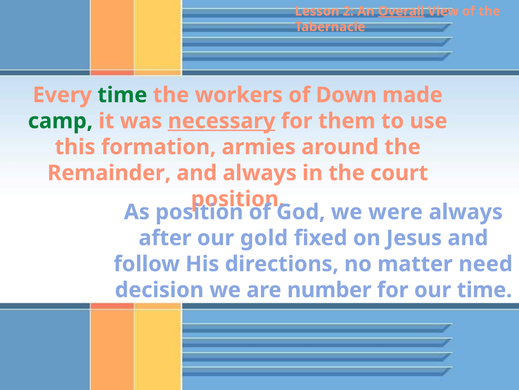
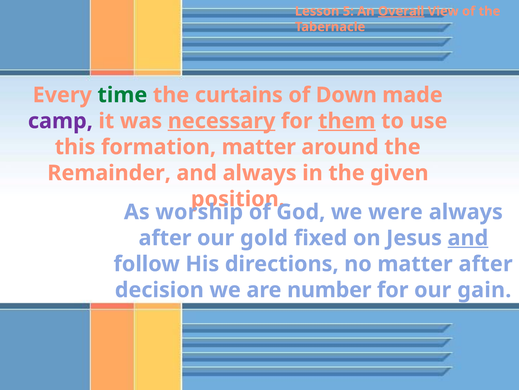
2: 2 -> 5
workers: workers -> curtains
camp colour: green -> purple
them underline: none -> present
formation armies: armies -> matter
court: court -> given
As position: position -> worship
and at (468, 238) underline: none -> present
matter need: need -> after
our time: time -> gain
